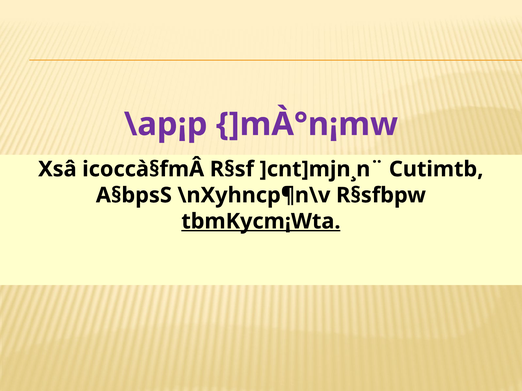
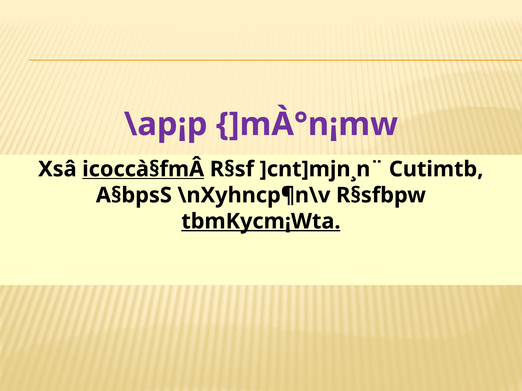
icoccà§fmÂ underline: none -> present
